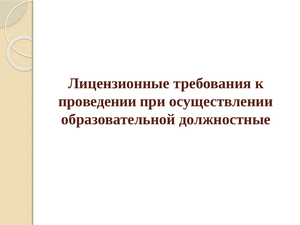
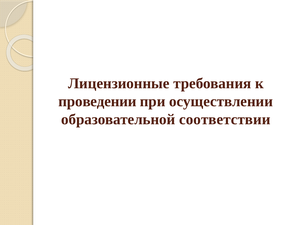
должностные: должностные -> соответствии
